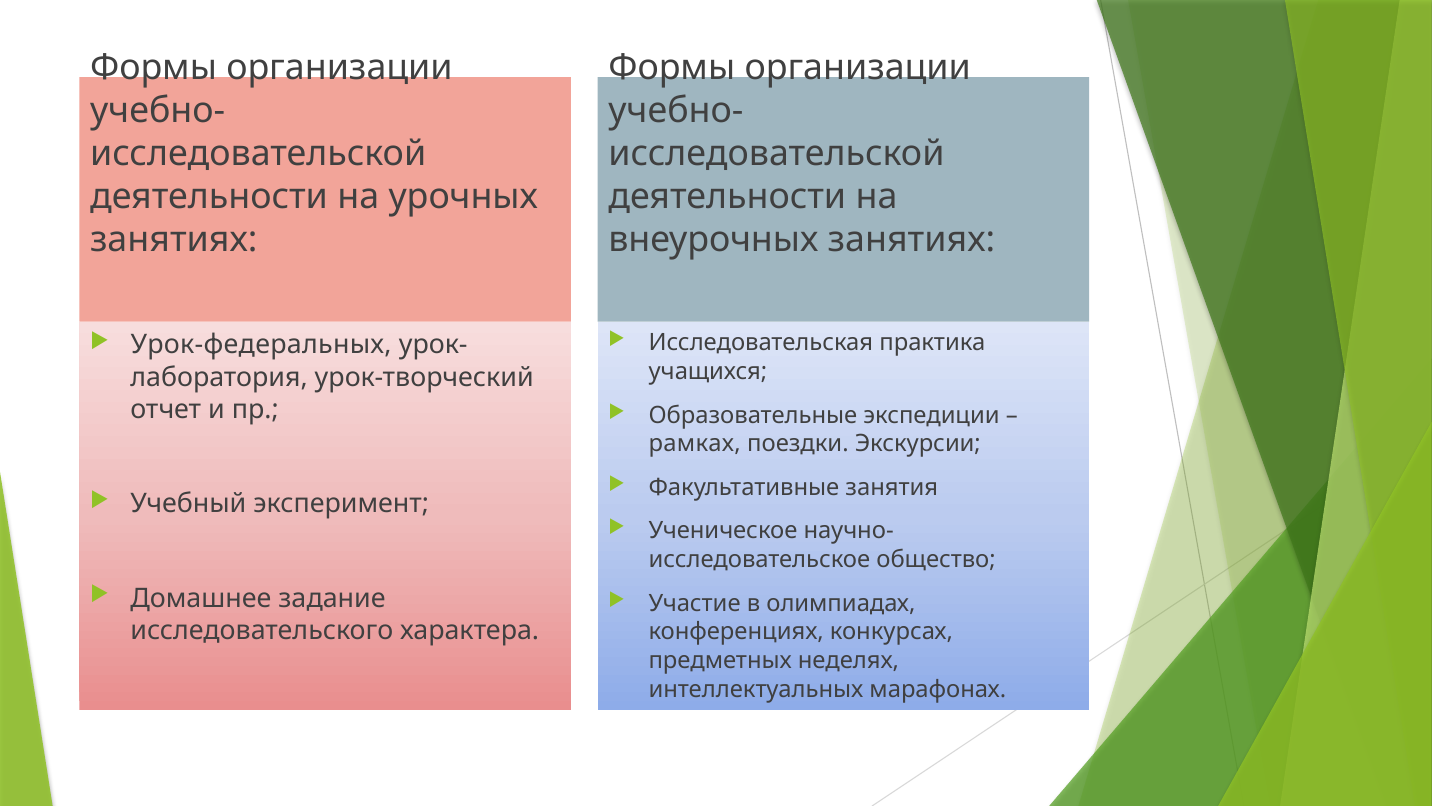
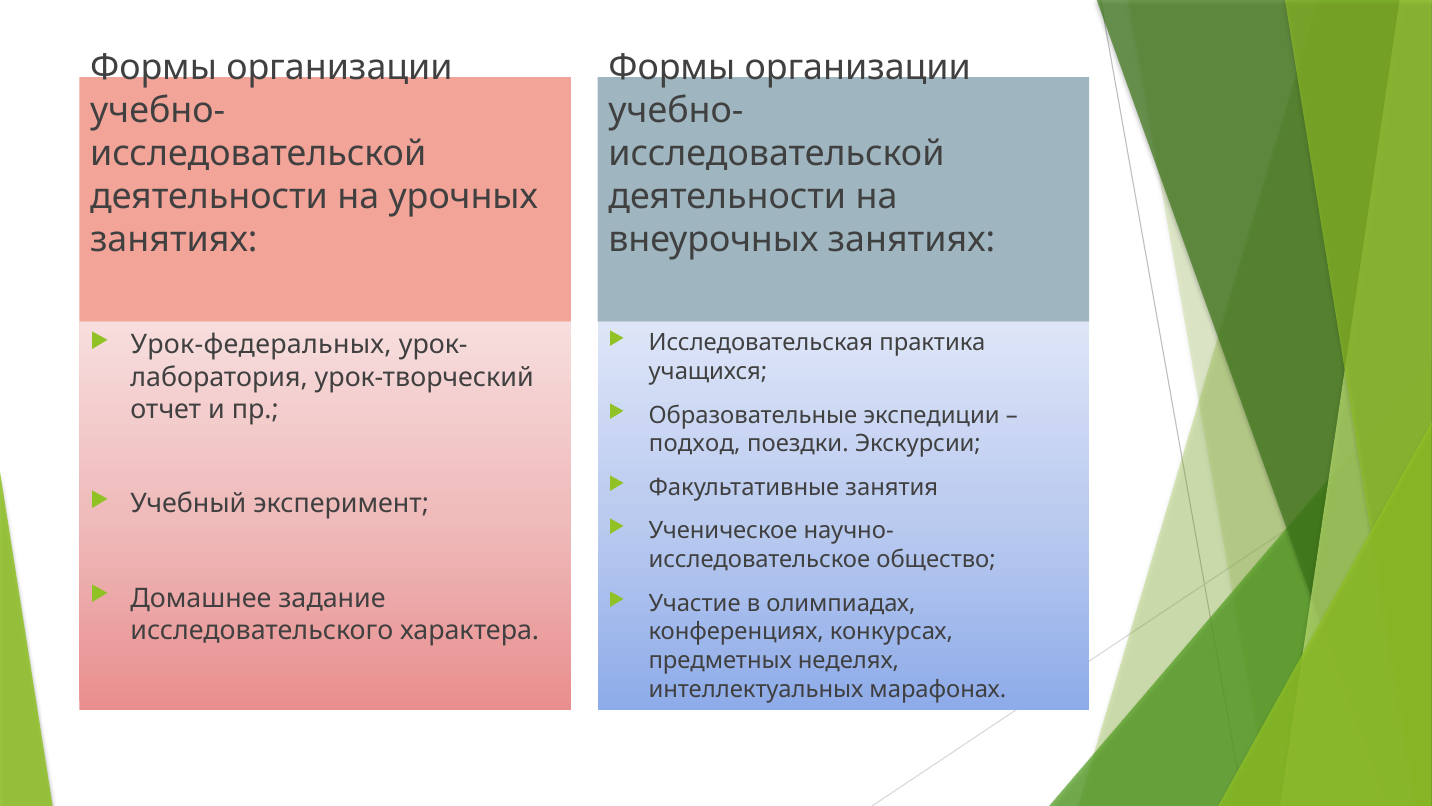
рамках: рамках -> подход
